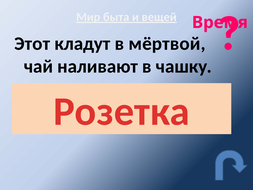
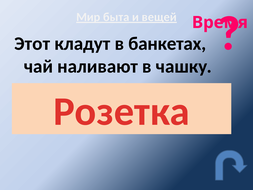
в мёртвой: мёртвой -> банкетах
